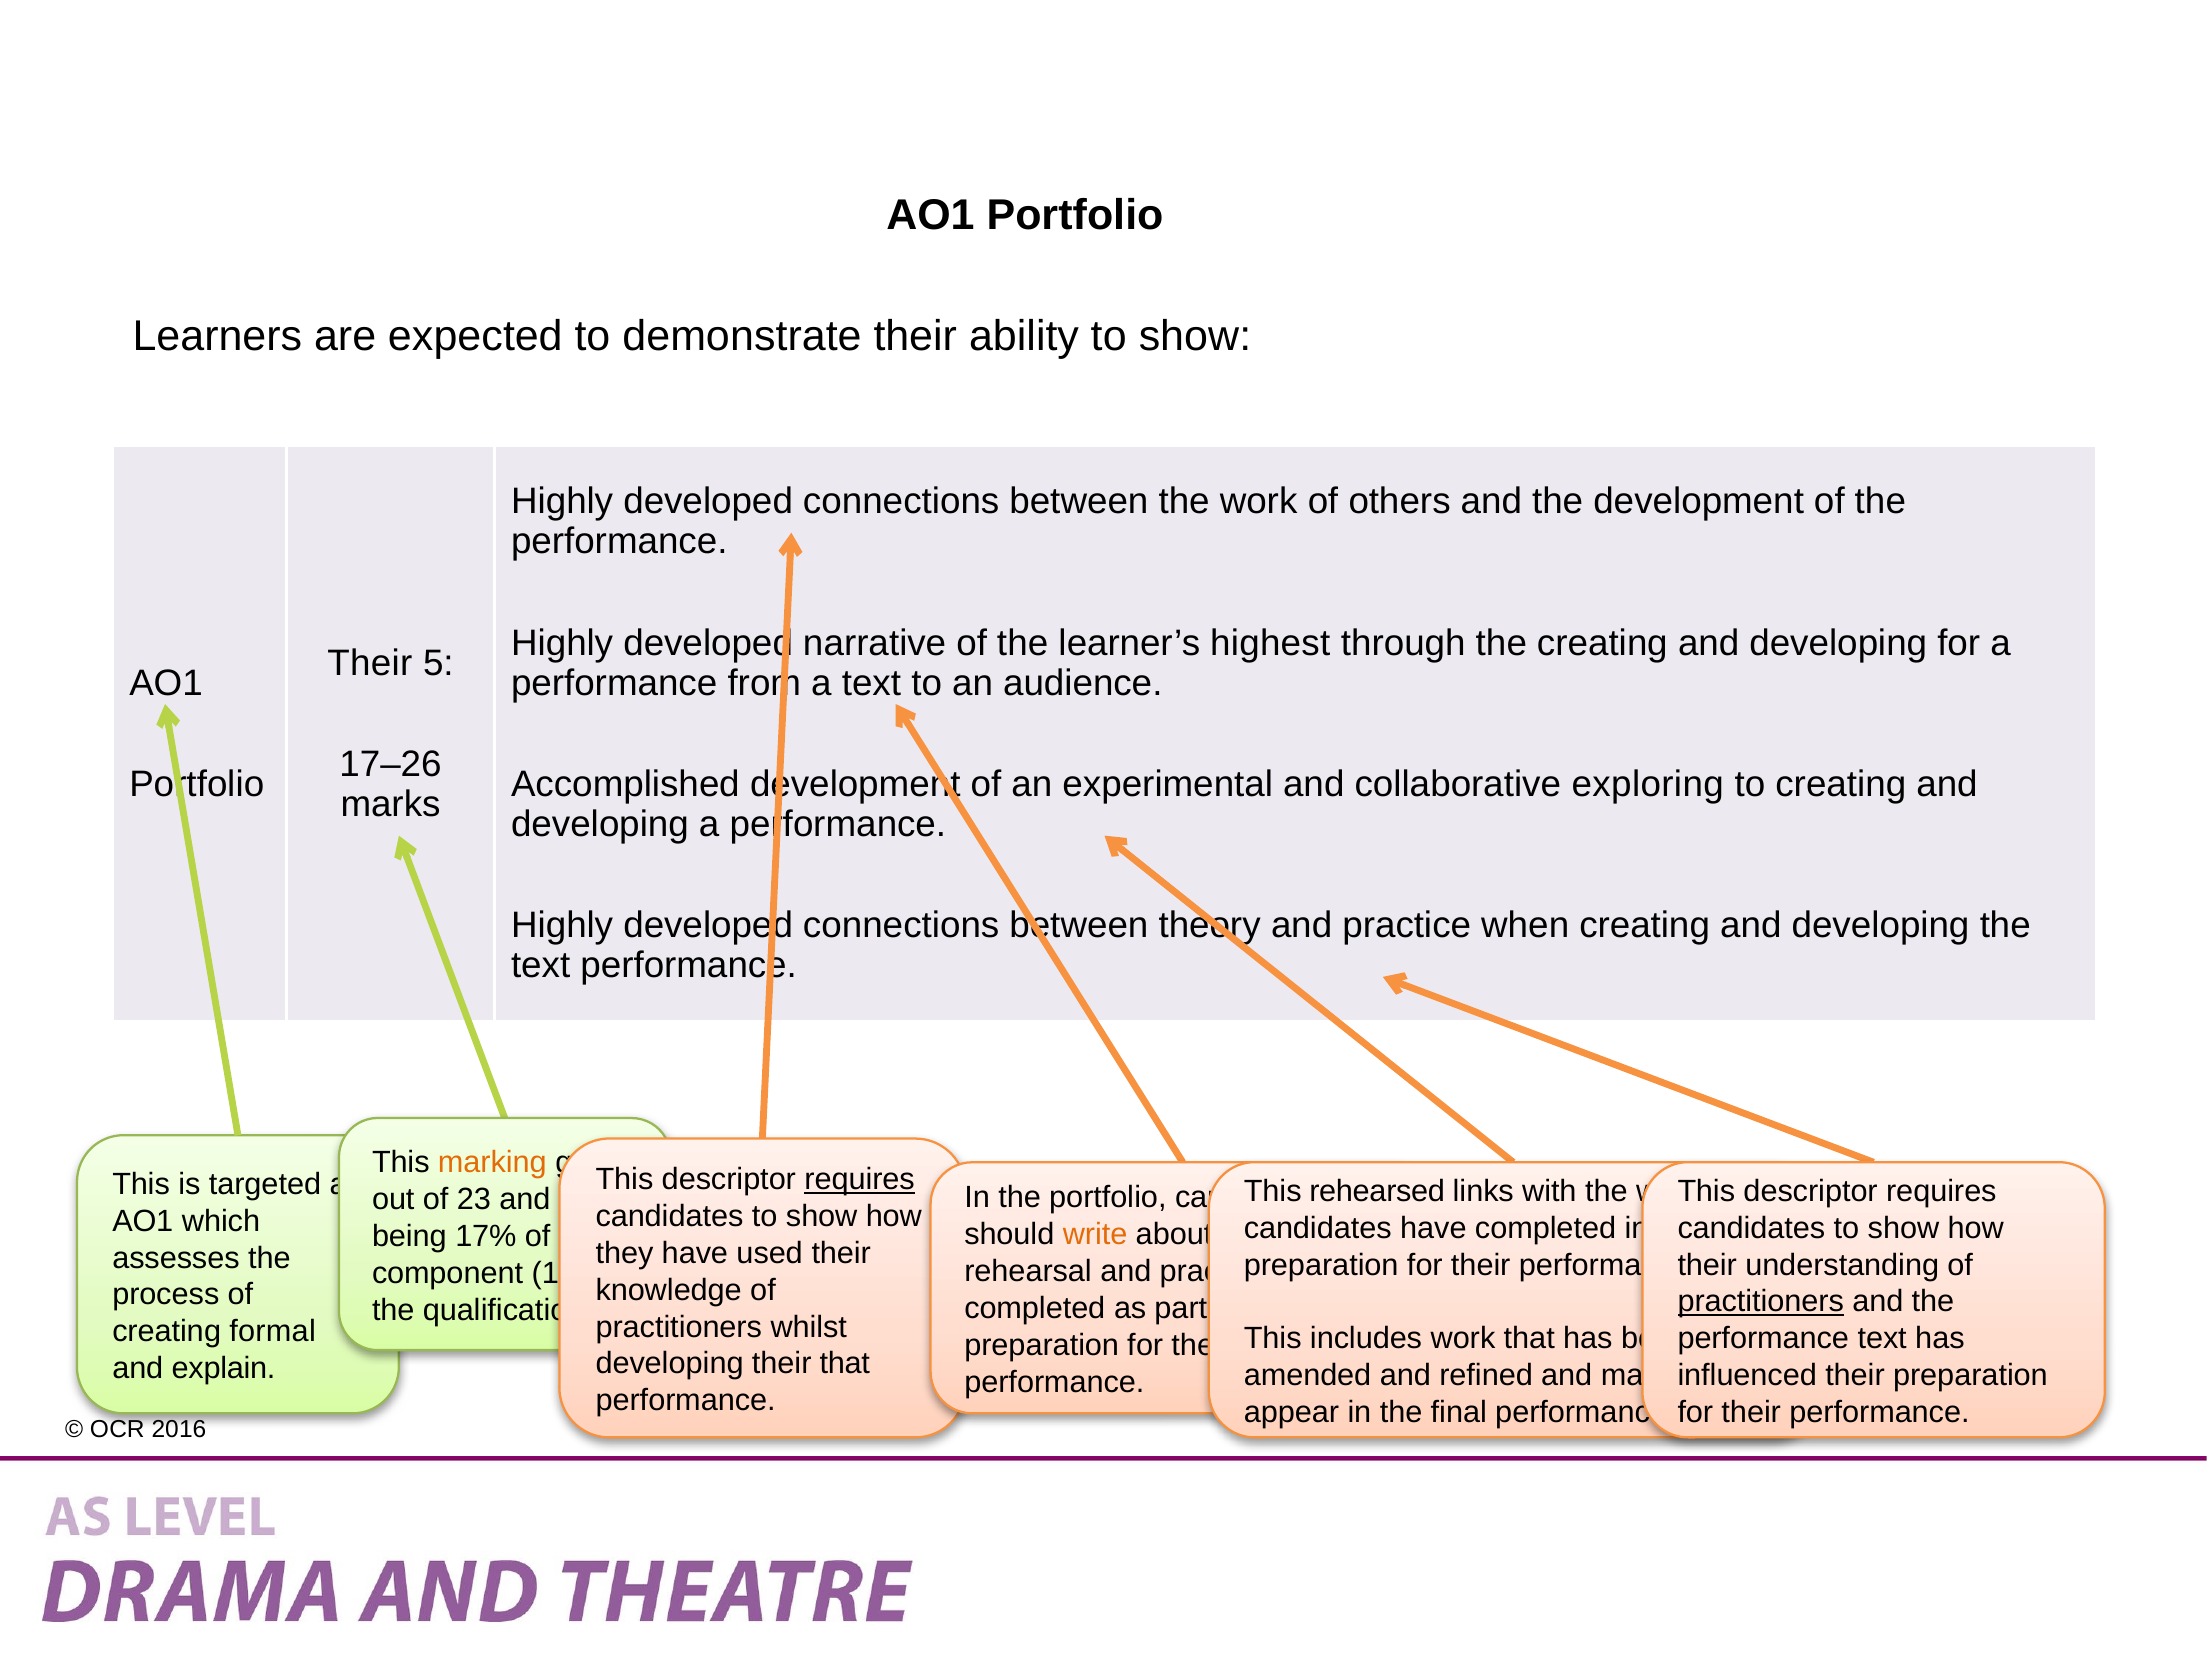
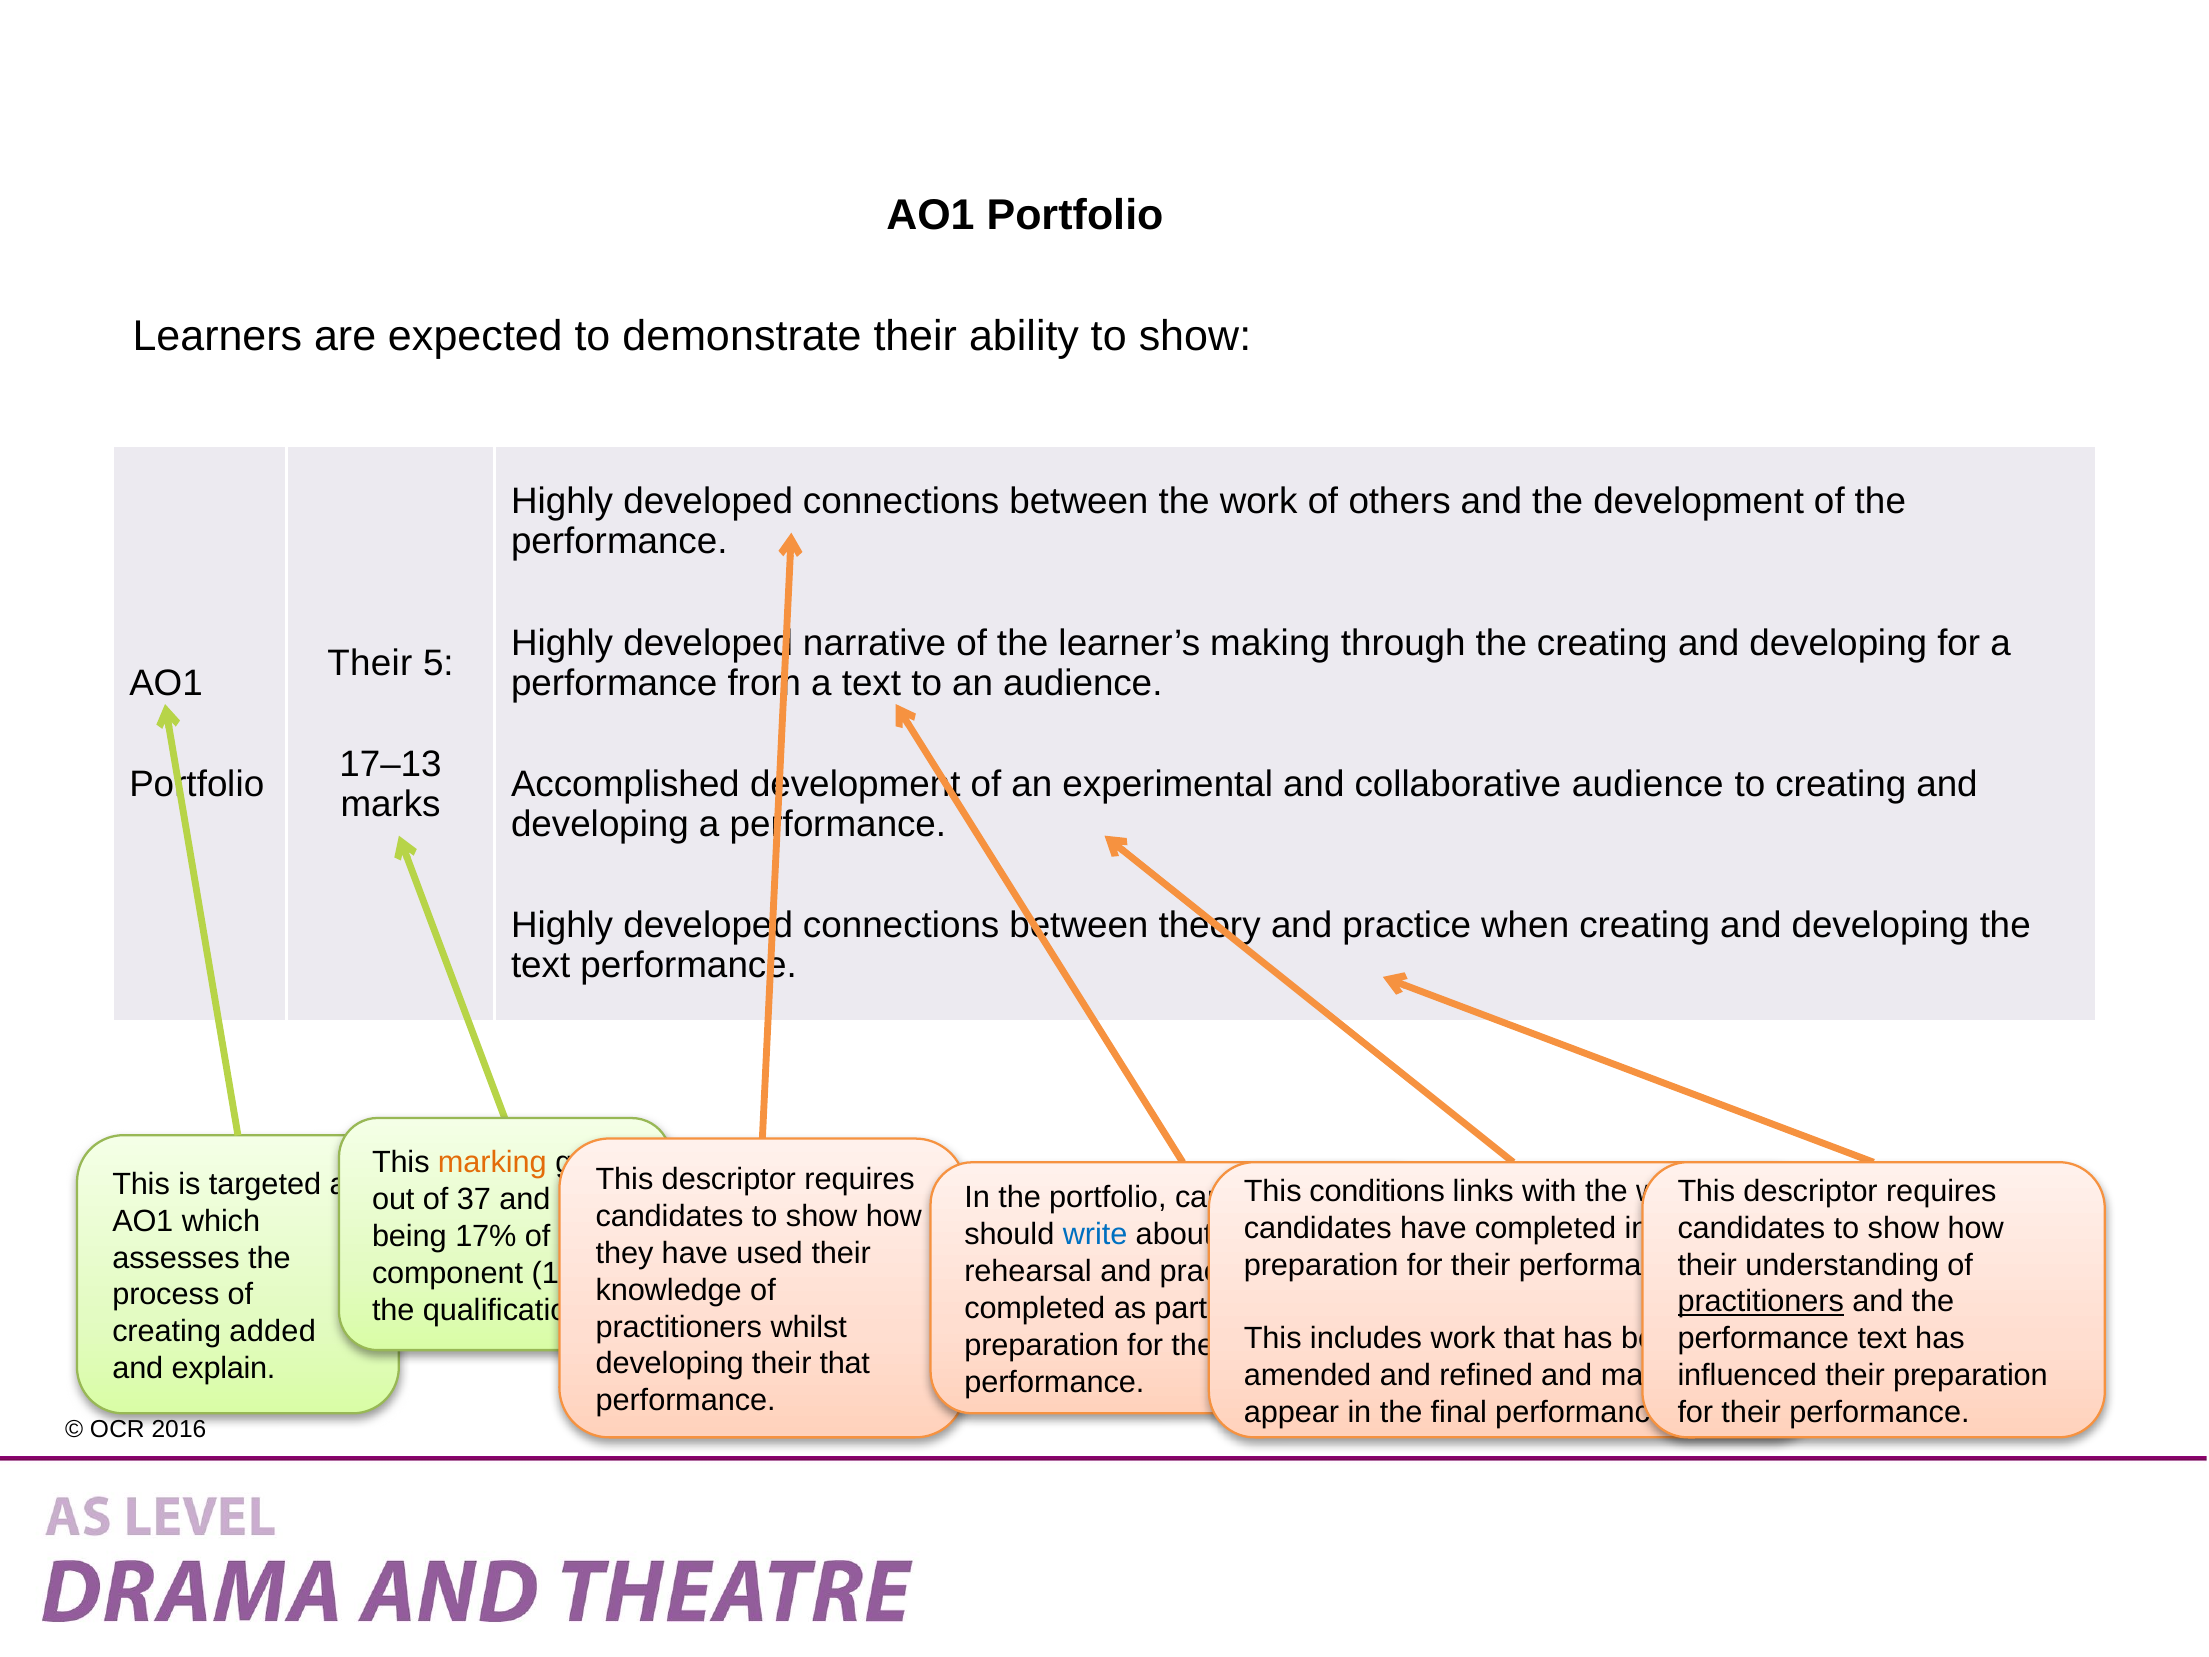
highest: highest -> making
17–26: 17–26 -> 17–13
collaborative exploring: exploring -> audience
requires at (860, 1179) underline: present -> none
rehearsed: rehearsed -> conditions
23: 23 -> 37
write colour: orange -> blue
formal: formal -> added
